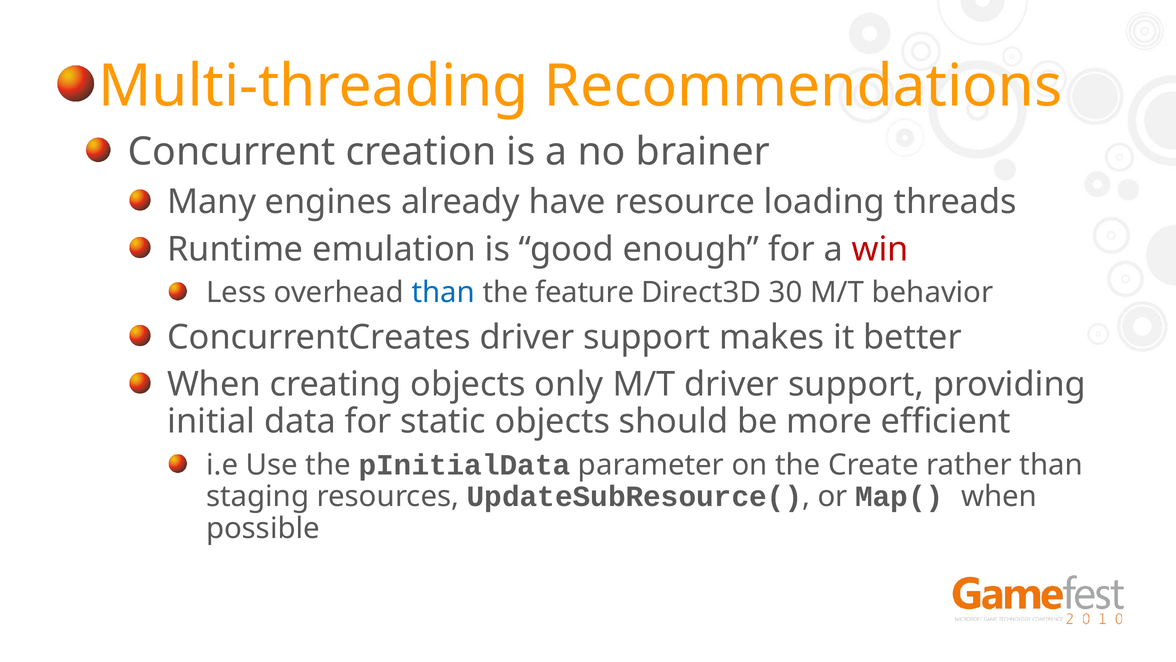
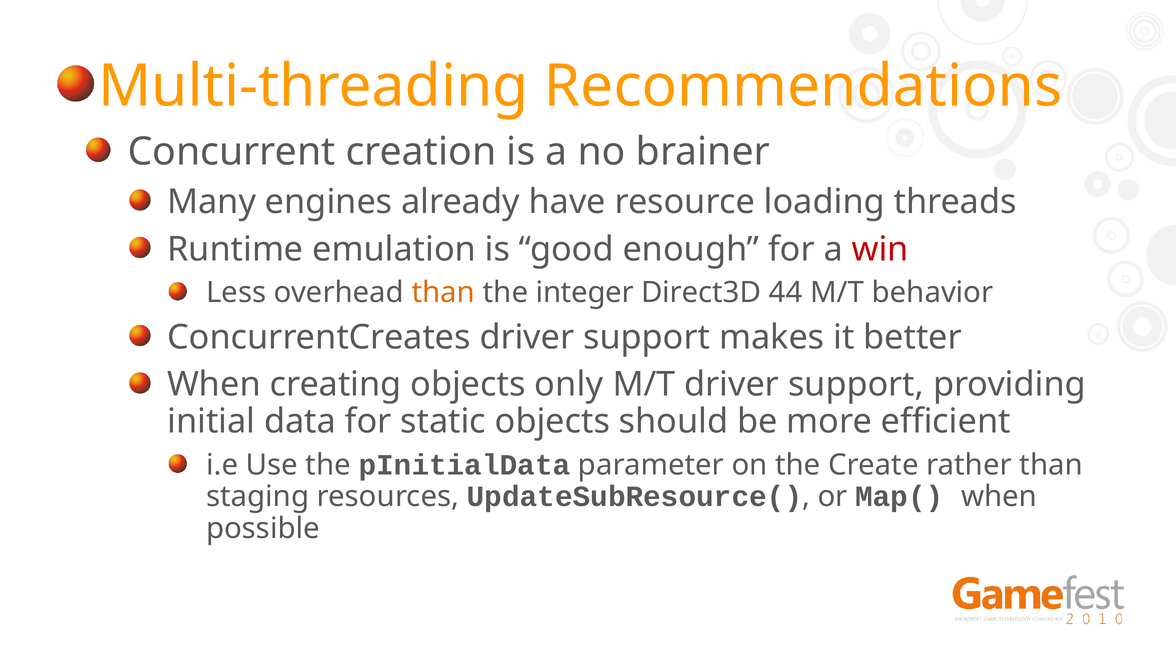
than at (443, 292) colour: blue -> orange
feature: feature -> integer
30: 30 -> 44
